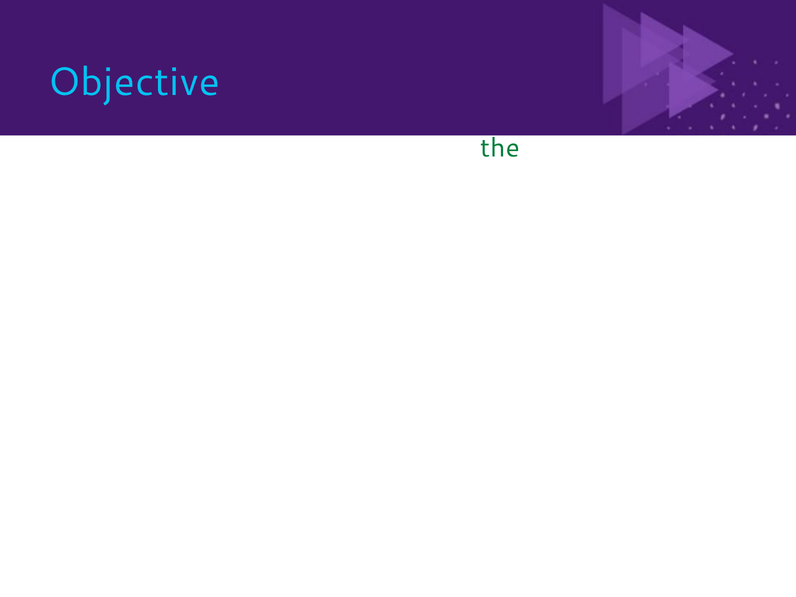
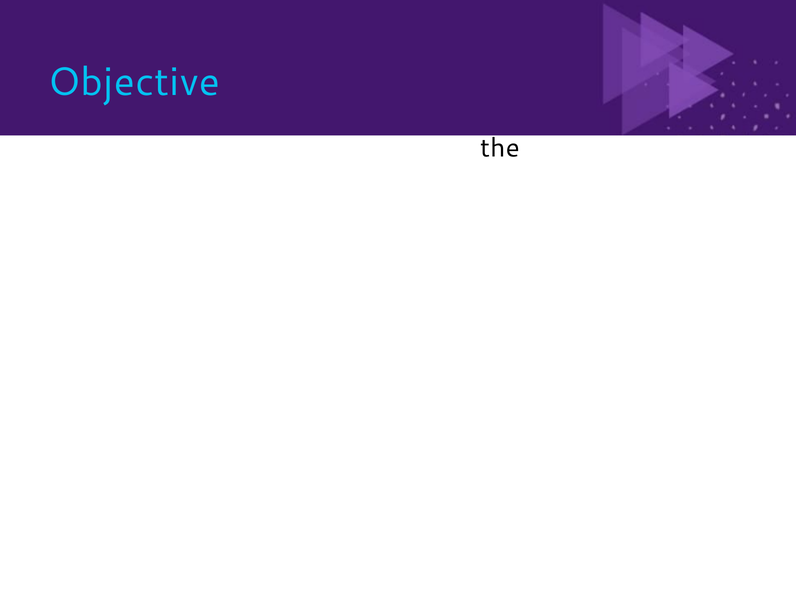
the colour: green -> black
